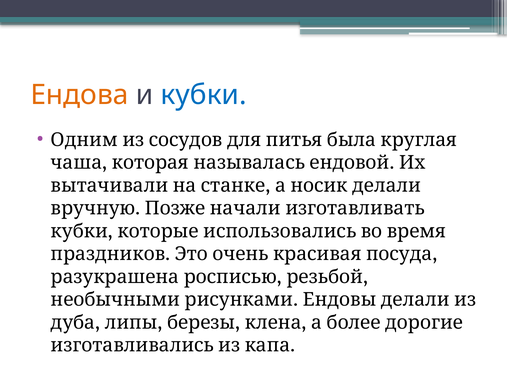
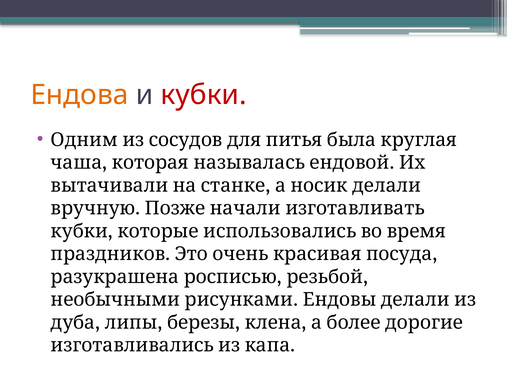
кубки at (204, 95) colour: blue -> red
